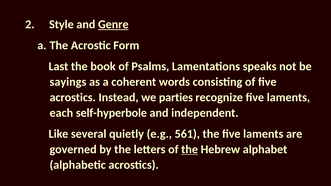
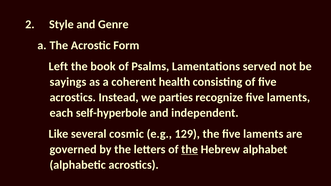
Genre underline: present -> none
Last: Last -> Left
speaks: speaks -> served
words: words -> health
quietly: quietly -> cosmic
561: 561 -> 129
